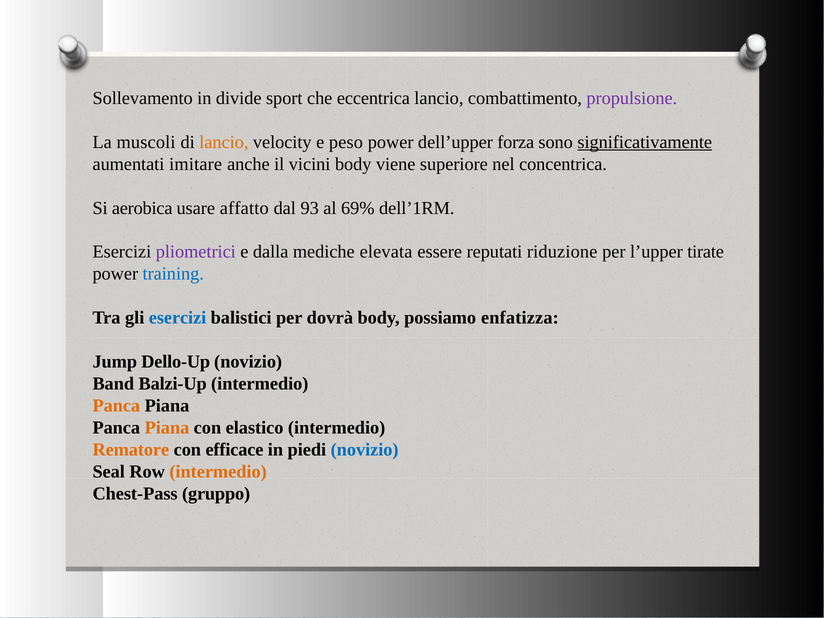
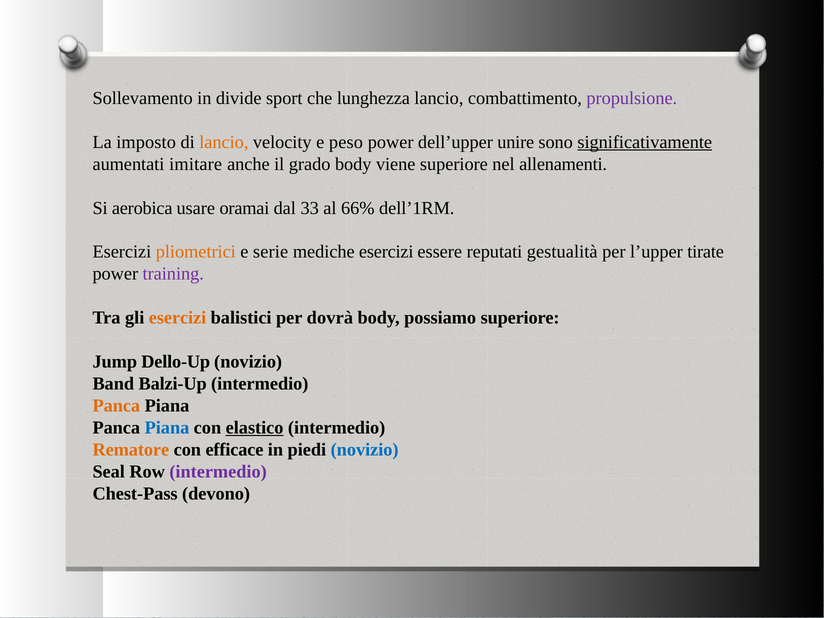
eccentrica: eccentrica -> lunghezza
muscoli: muscoli -> imposto
forza: forza -> unire
vicini: vicini -> grado
concentrica: concentrica -> allenamenti
affatto: affatto -> oramai
93: 93 -> 33
69%: 69% -> 66%
pliometrici colour: purple -> orange
dalla: dalla -> serie
mediche elevata: elevata -> esercizi
riduzione: riduzione -> gestualità
training colour: blue -> purple
esercizi at (178, 318) colour: blue -> orange
possiamo enfatizza: enfatizza -> superiore
Piana at (167, 428) colour: orange -> blue
elastico underline: none -> present
intermedio at (218, 472) colour: orange -> purple
gruppo: gruppo -> devono
